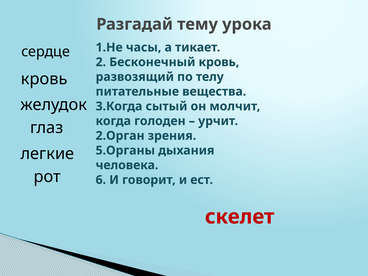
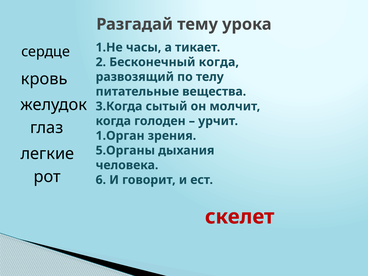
Бесконечный кровь: кровь -> когда
2.Орган: 2.Орган -> 1.Орган
